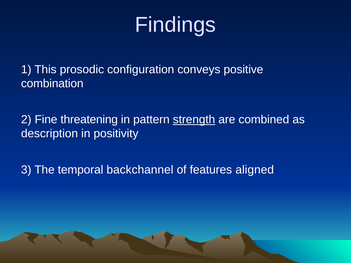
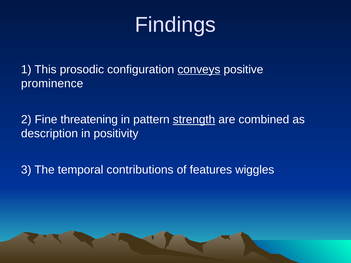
conveys underline: none -> present
combination: combination -> prominence
backchannel: backchannel -> contributions
aligned: aligned -> wiggles
